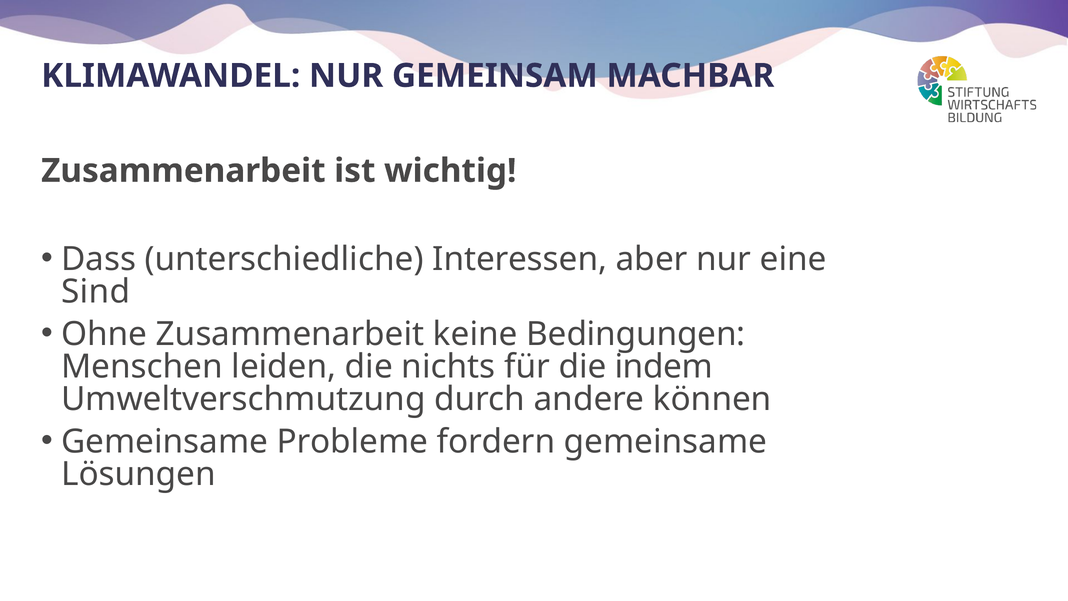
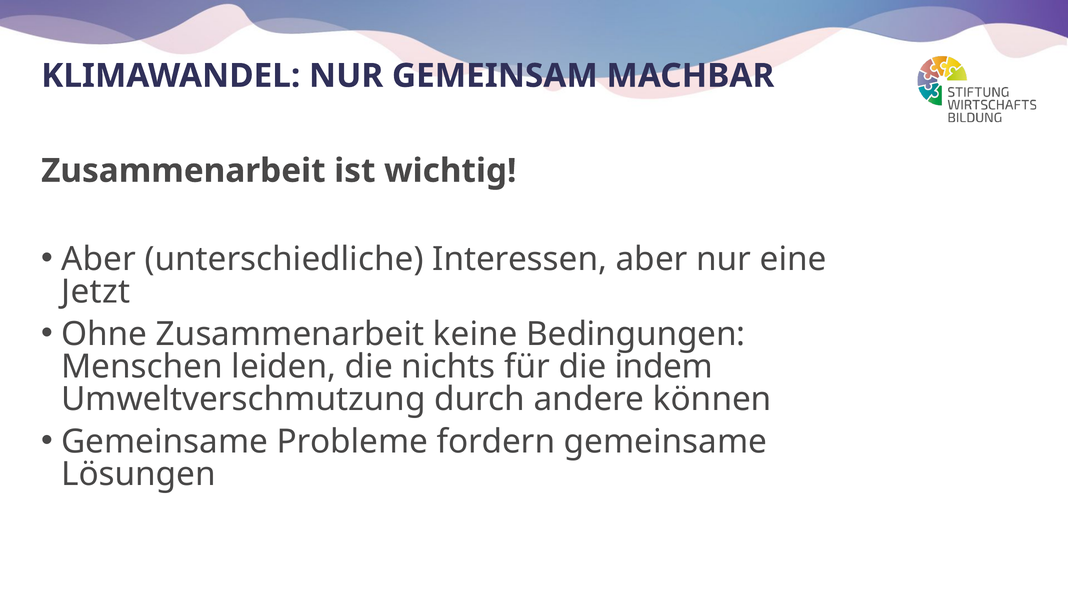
Dass at (99, 259): Dass -> Aber
Sind: Sind -> Jetzt
